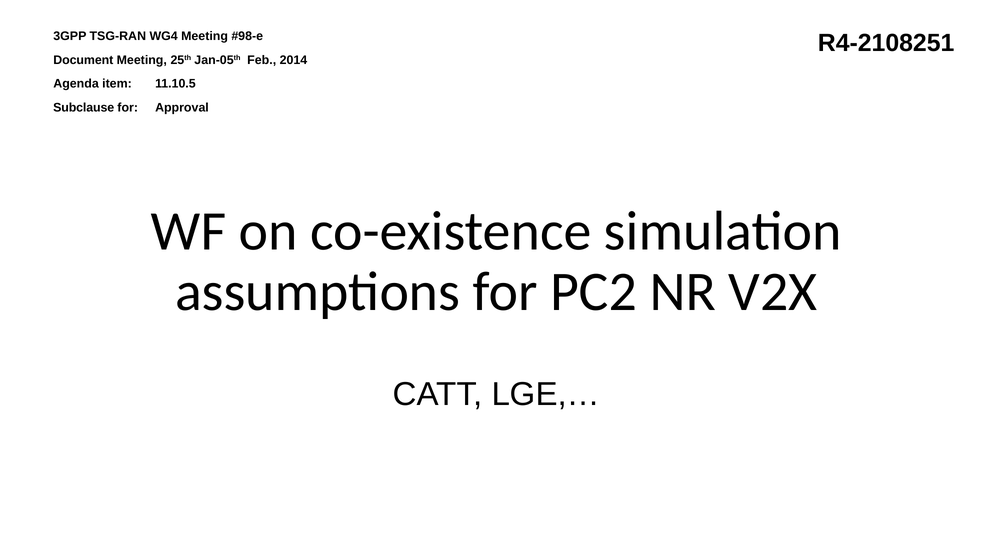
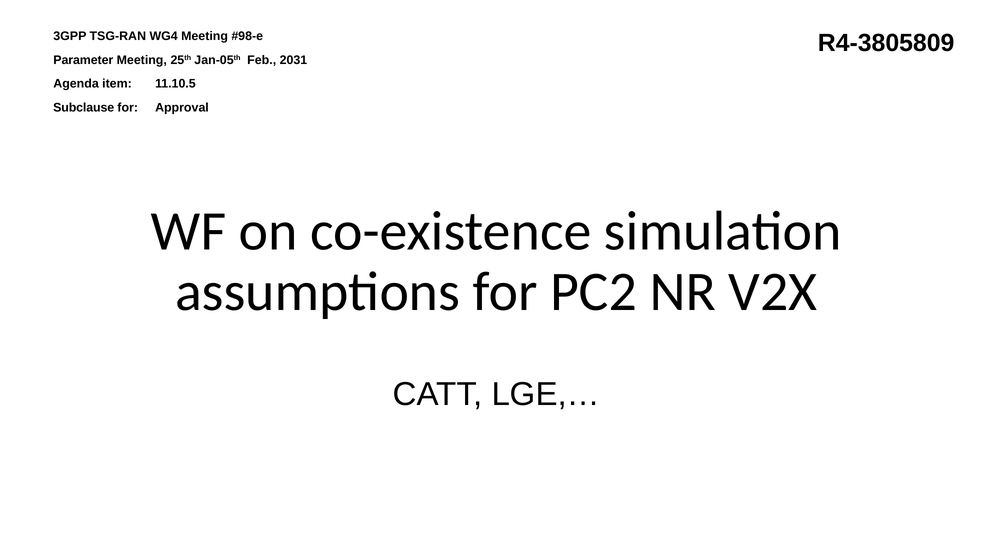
R4-2108251: R4-2108251 -> R4-3805809
Document: Document -> Parameter
2014: 2014 -> 2031
